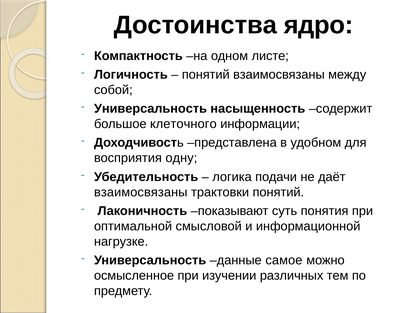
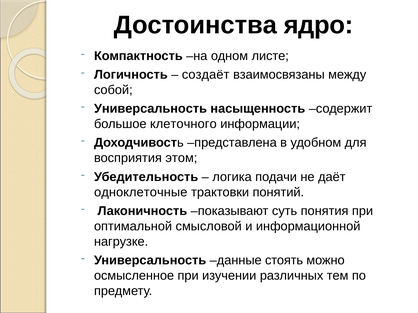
понятий at (206, 75): понятий -> создаёт
одну: одну -> этом
взаимосвязаны at (141, 192): взаимосвязаны -> одноклеточные
самое: самое -> стоять
